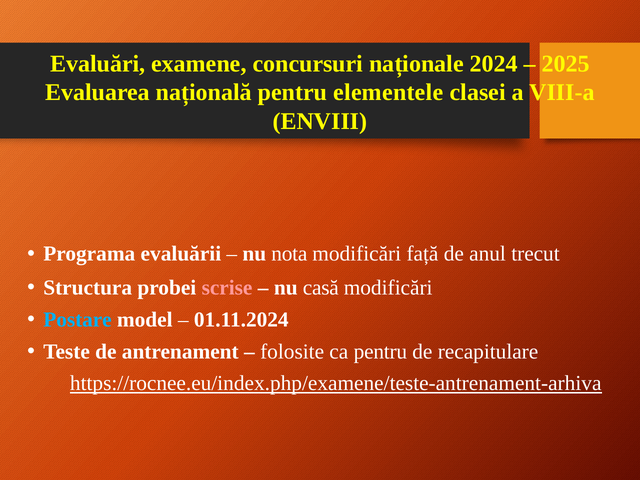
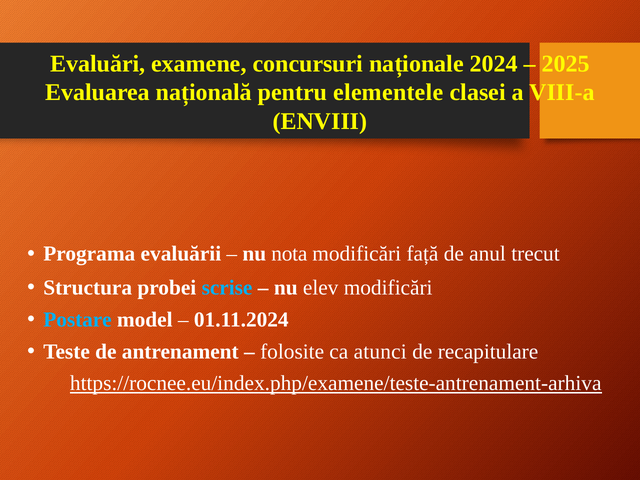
scrise colour: pink -> light blue
casă: casă -> elev
ca pentru: pentru -> atunci
